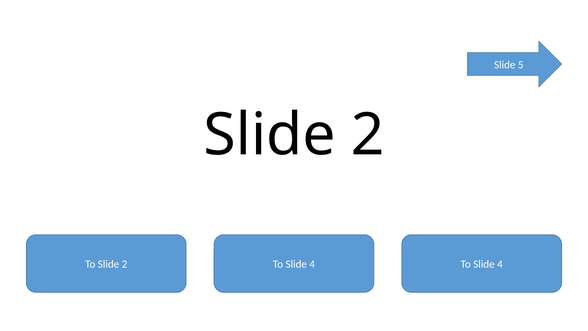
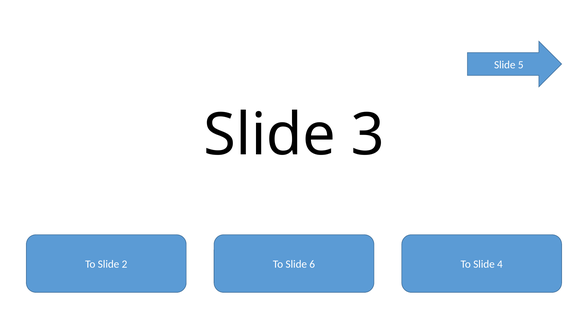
2 at (368, 135): 2 -> 3
2 To Slide 4: 4 -> 6
